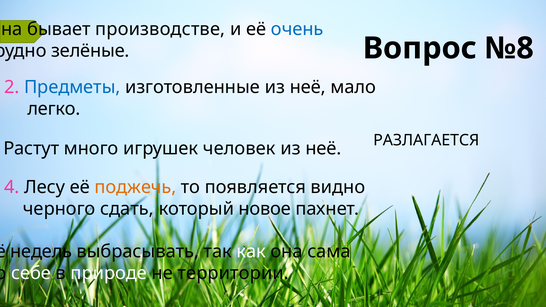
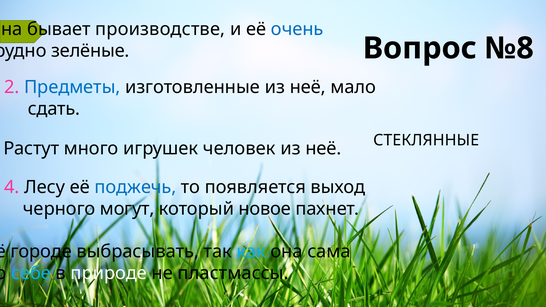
легко: легко -> сдать
РАЗЛАГАЕТСЯ: РАЗЛАГАЕТСЯ -> СТЕКЛЯННЫЕ
поджечь colour: orange -> blue
видно: видно -> выход
сдать: сдать -> могут
недель: недель -> городе
как colour: white -> light blue
себе colour: white -> light blue
территории: территории -> пластмассы
